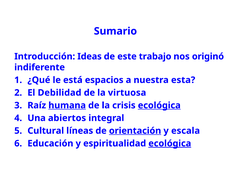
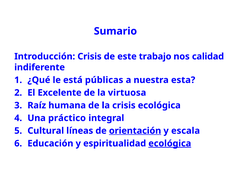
Introducción Ideas: Ideas -> Crisis
originó: originó -> calidad
espacios: espacios -> públicas
Debilidad: Debilidad -> Excelente
humana underline: present -> none
ecológica at (159, 106) underline: present -> none
abiertos: abiertos -> práctico
